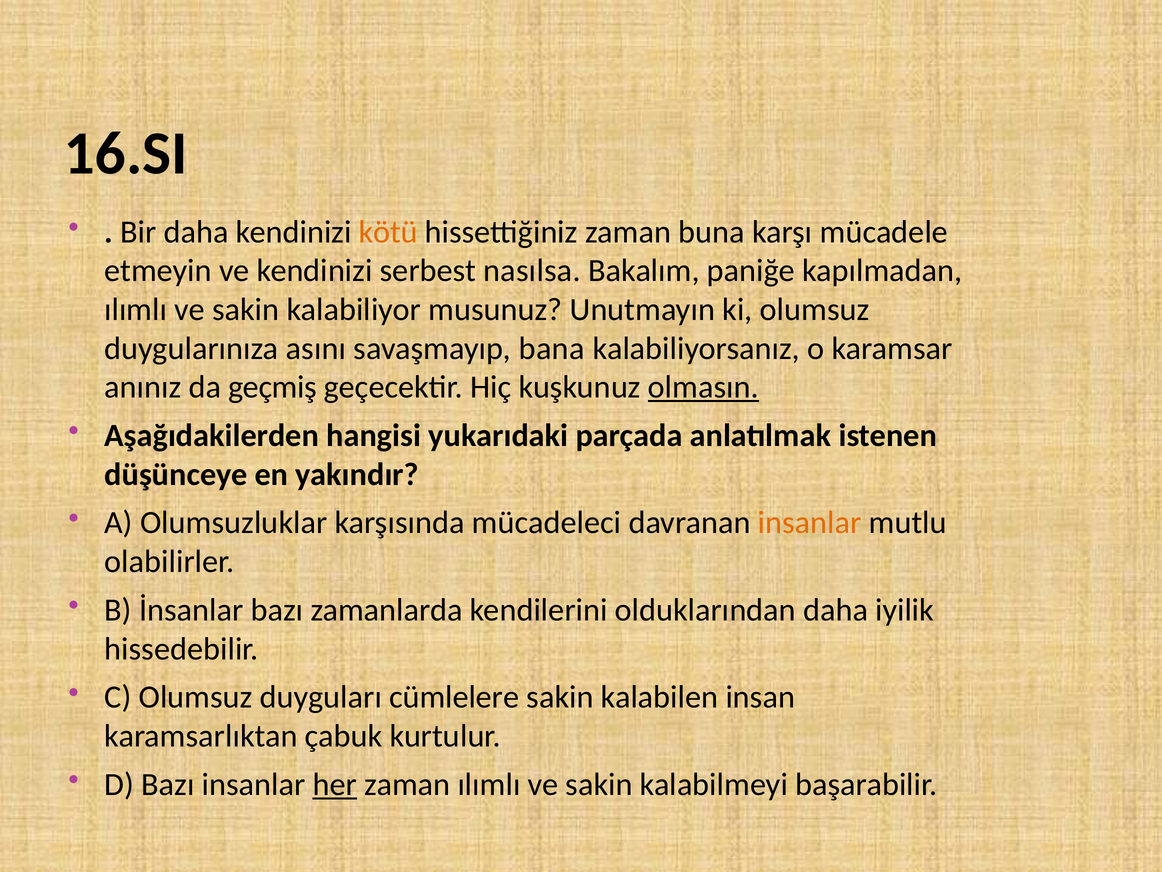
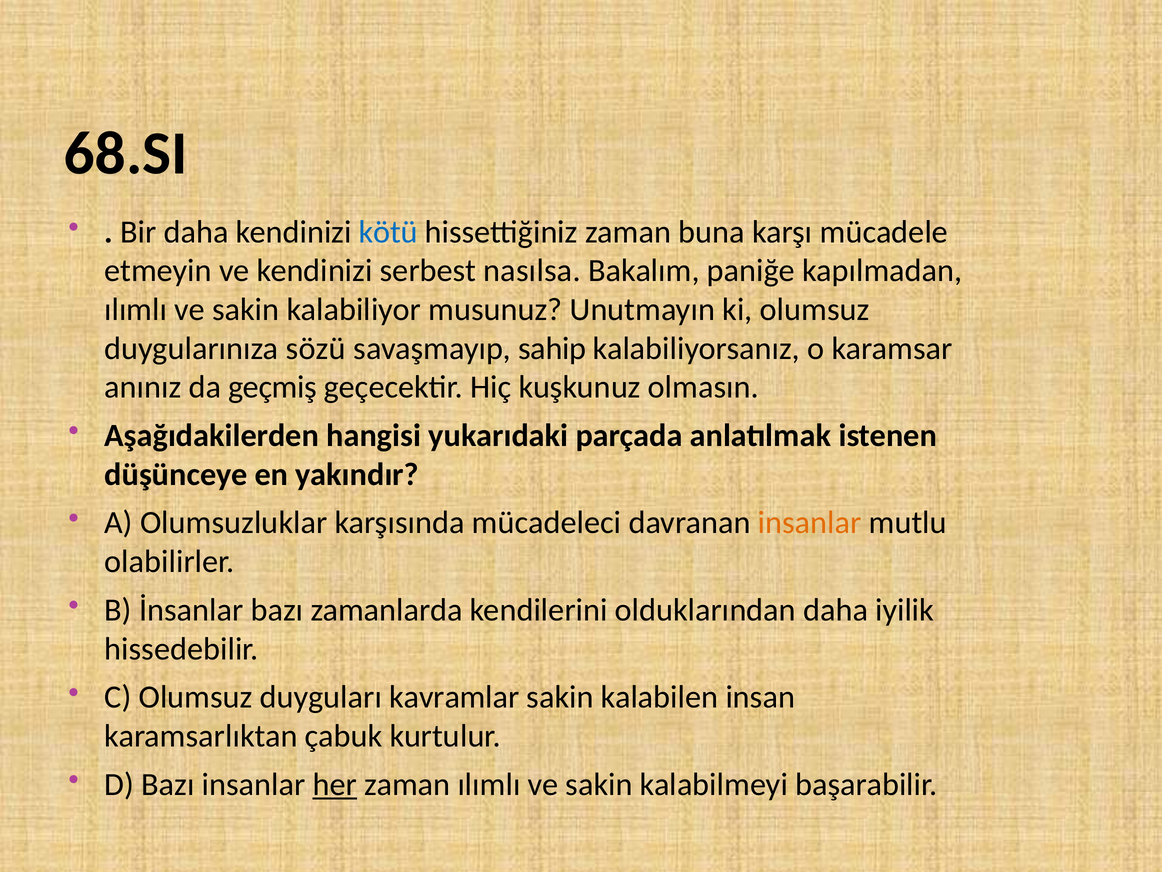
16.SI: 16.SI -> 68.SI
kötü colour: orange -> blue
asını: asını -> sözü
bana: bana -> sahip
olmasın underline: present -> none
cümlelere: cümlelere -> kavramlar
